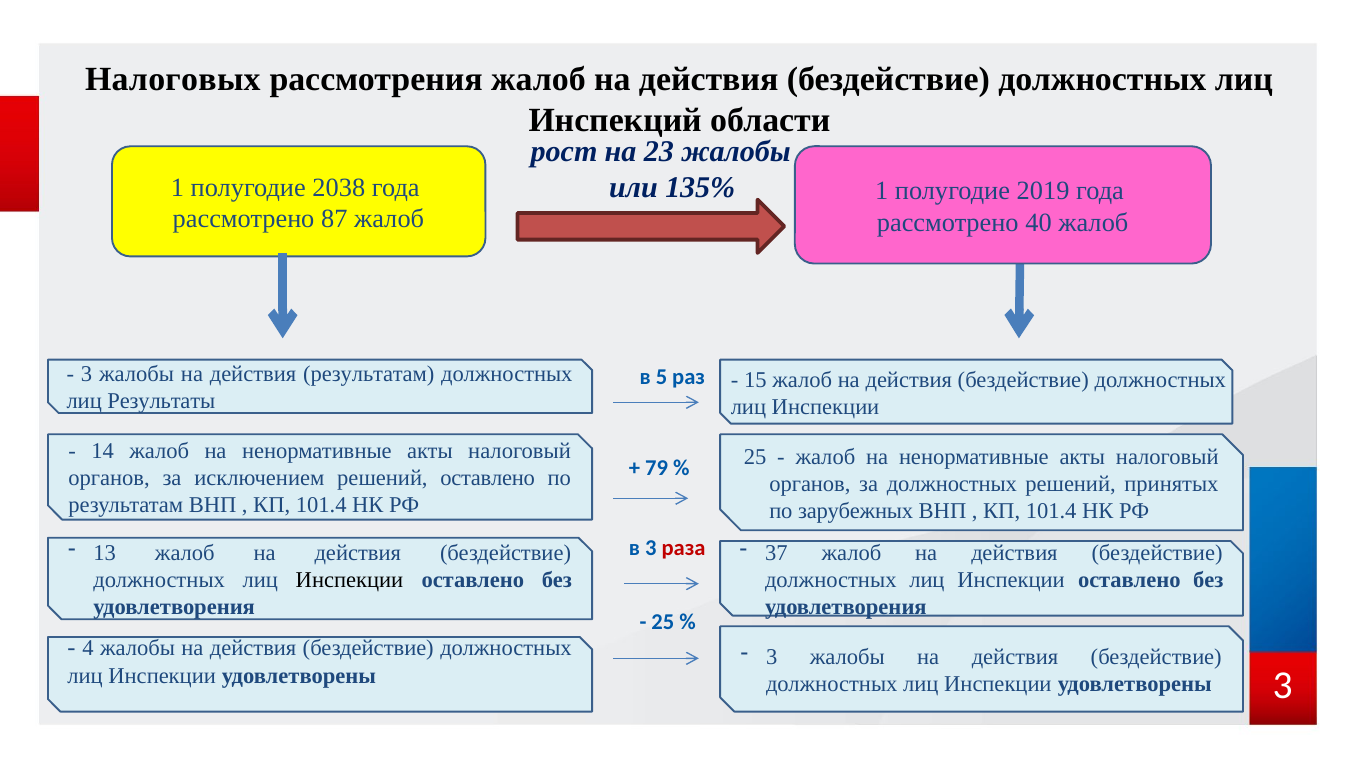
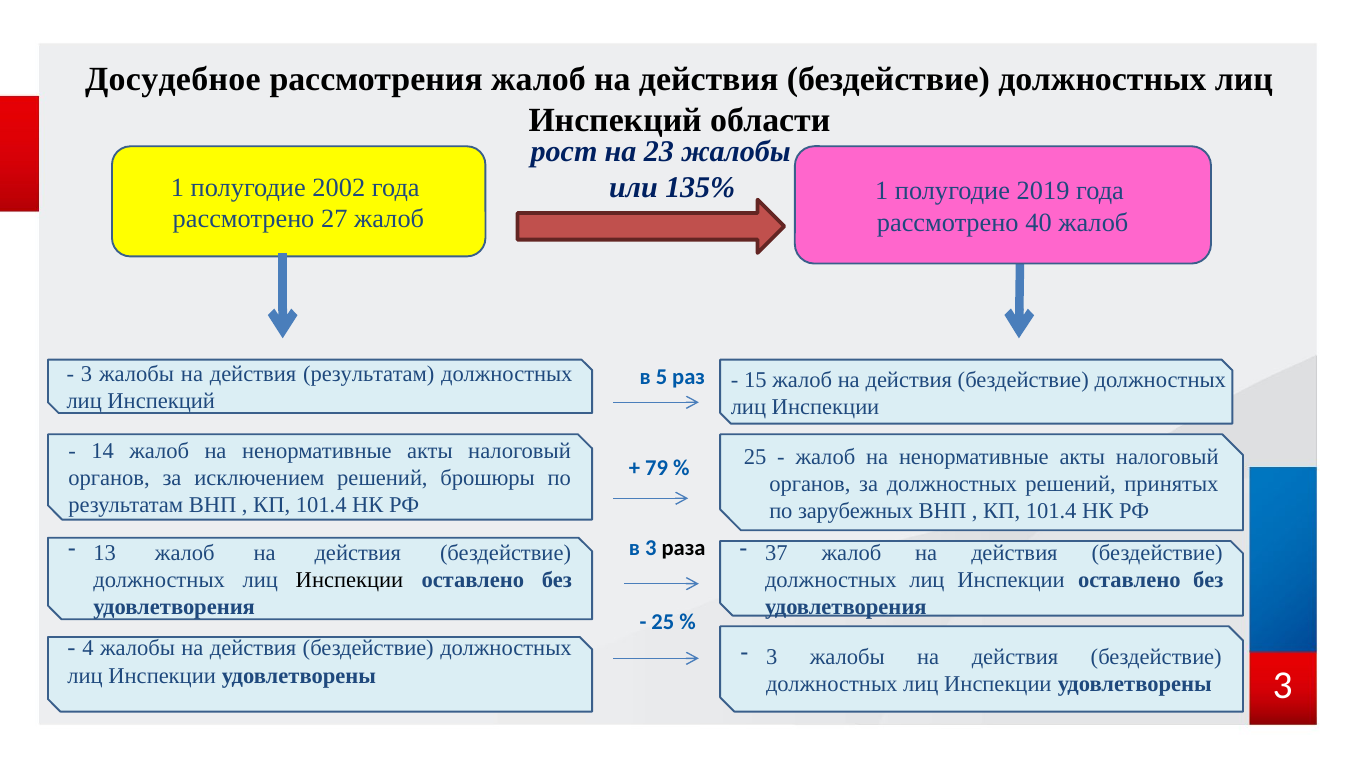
Налоговых: Налоговых -> Досудебное
2038: 2038 -> 2002
87: 87 -> 27
Результаты at (161, 401): Результаты -> Инспекций
решений оставлено: оставлено -> брошюры
раза colour: red -> black
